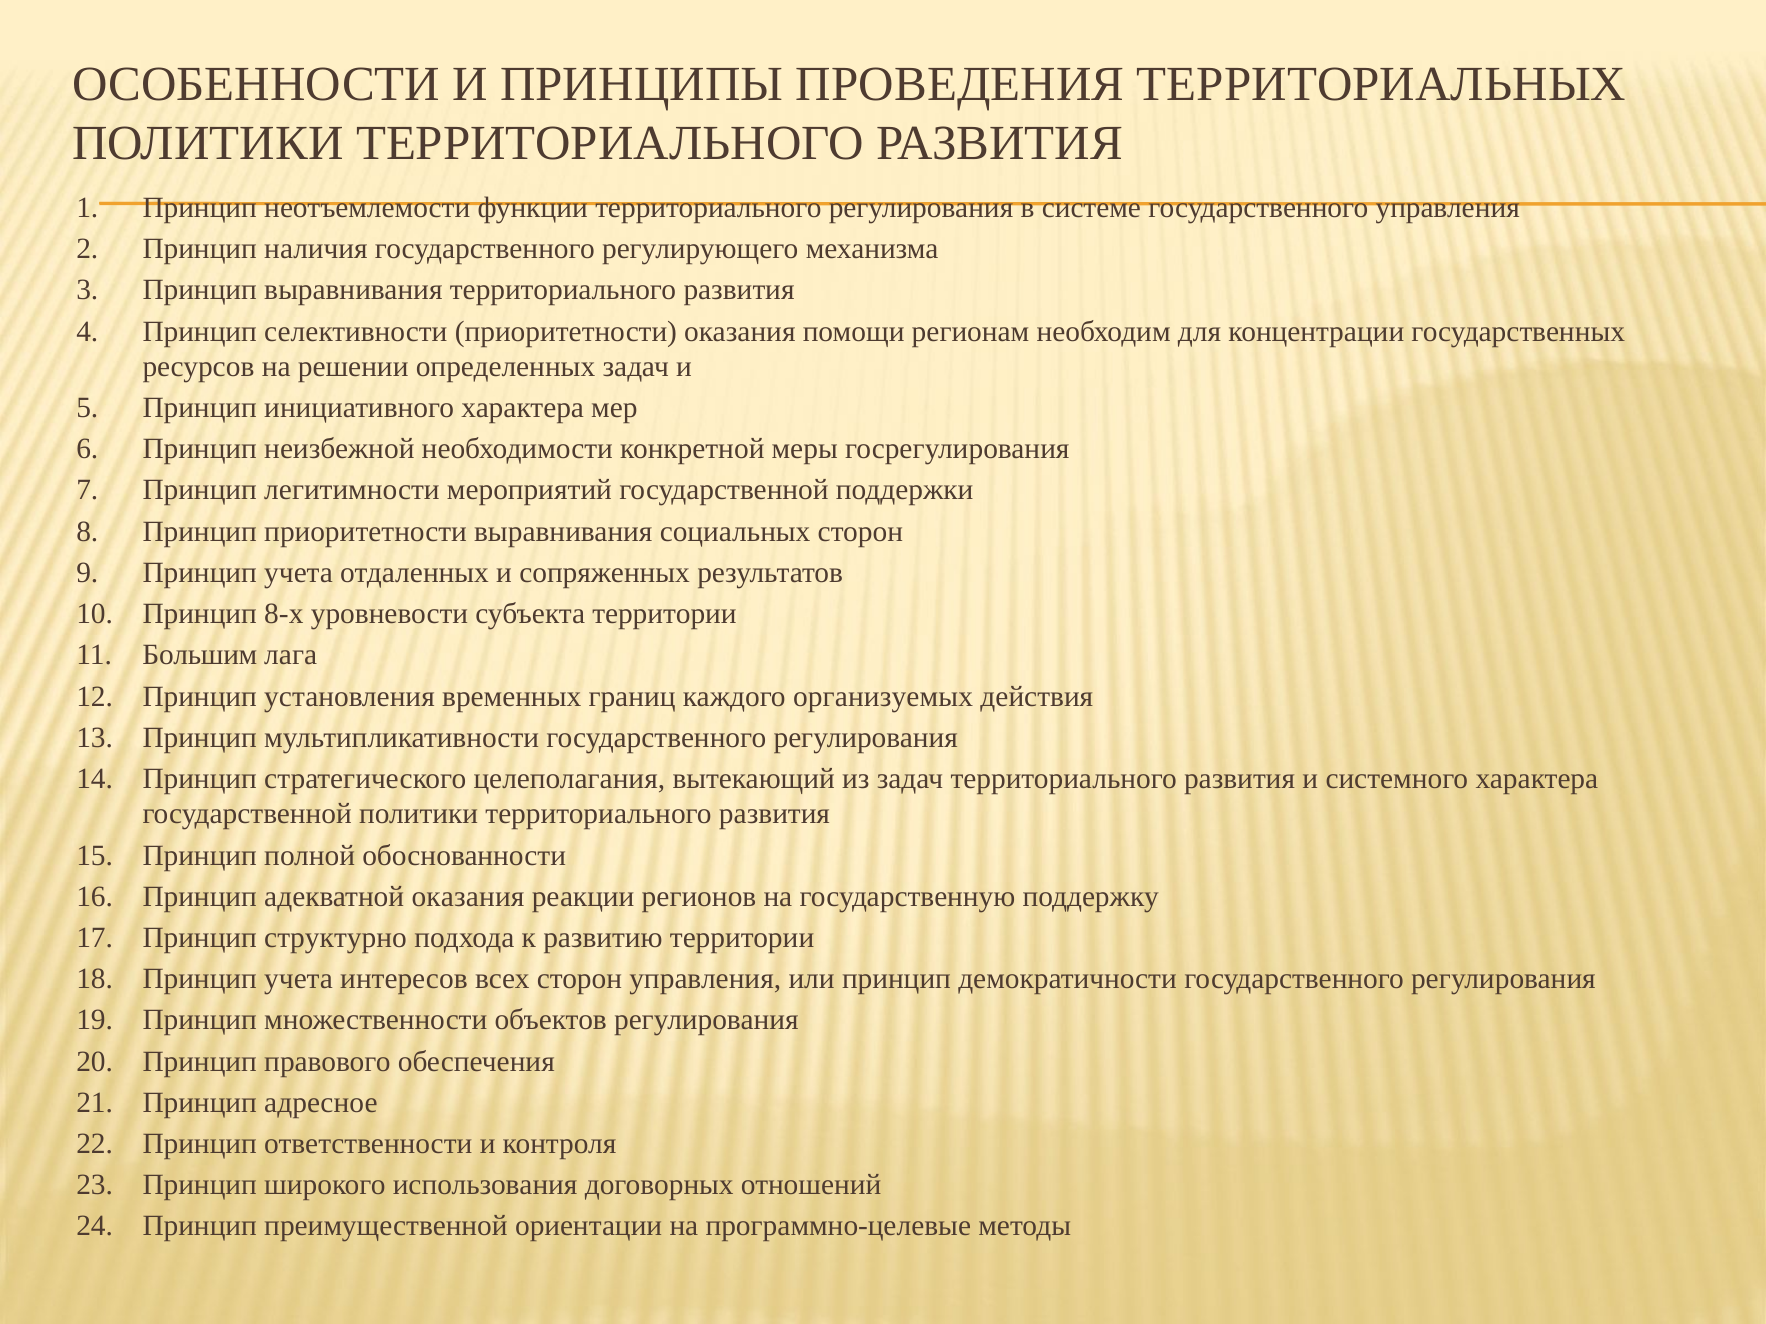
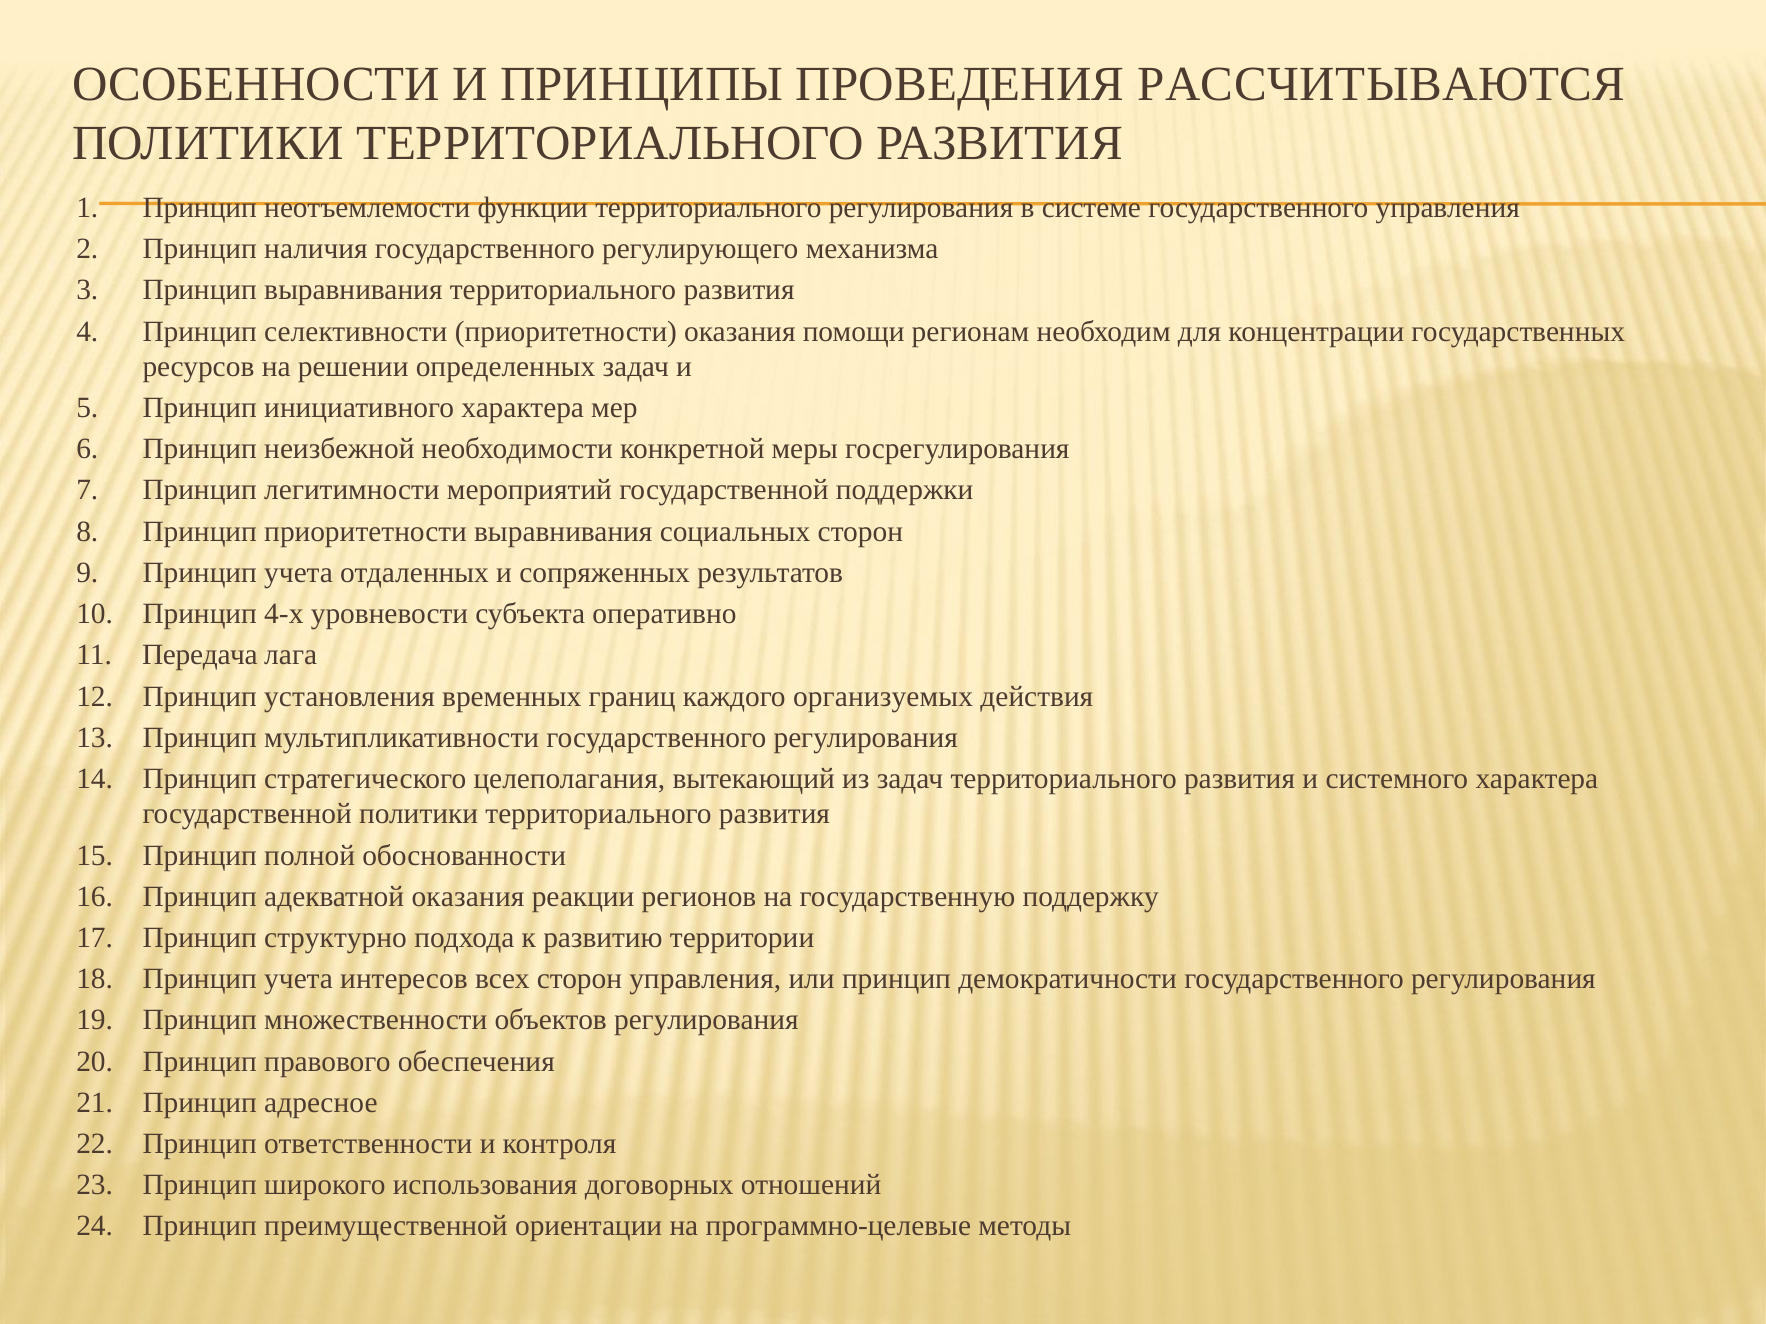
ТЕРРИТОРИАЛЬНЫХ: ТЕРРИТОРИАЛЬНЫХ -> РАССЧИТЫВАЮТСЯ
8-х: 8-х -> 4-х
субъекта территории: территории -> оперативно
Большим: Большим -> Передача
